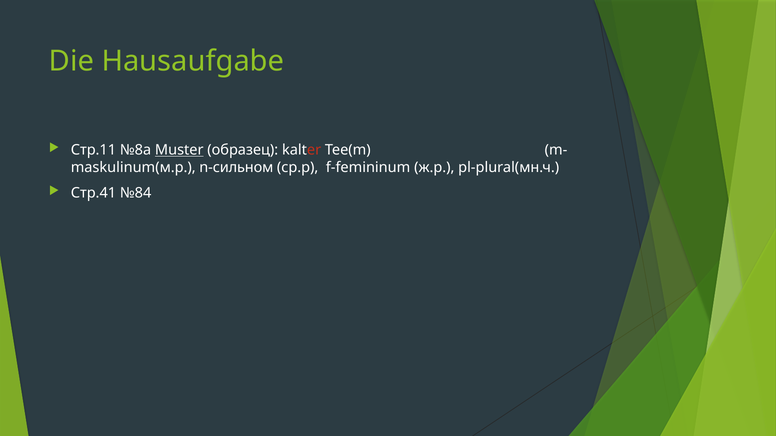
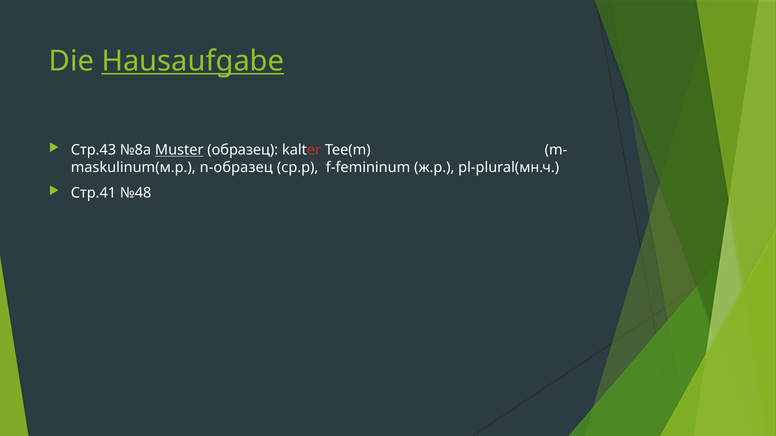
Hausaufgabe underline: none -> present
Стр.11: Стр.11 -> Стр.43
n-сильном: n-сильном -> n-образец
№84: №84 -> №48
